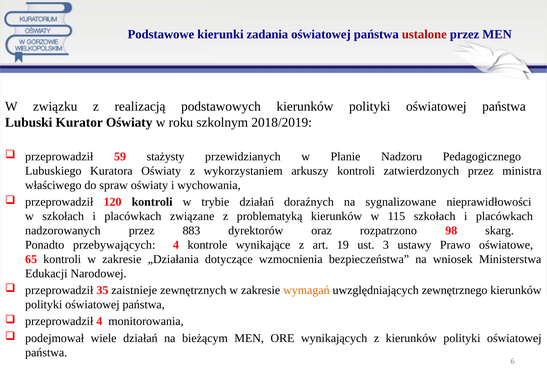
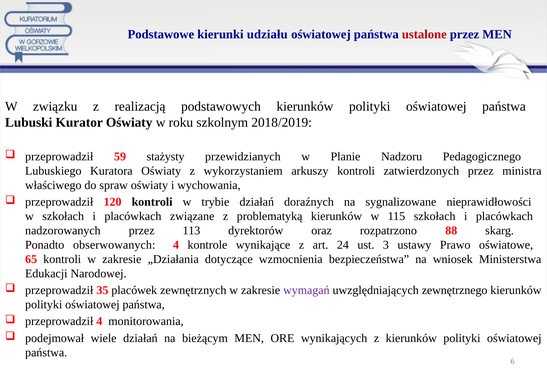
zadania: zadania -> udziału
883: 883 -> 113
98: 98 -> 88
przebywających: przebywających -> obserwowanych
19: 19 -> 24
zaistnieje: zaistnieje -> placówek
wymagań colour: orange -> purple
